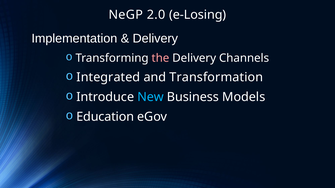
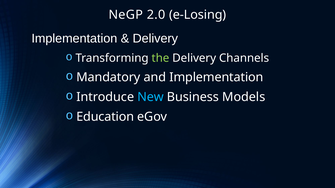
the colour: pink -> light green
Integrated: Integrated -> Mandatory
and Transformation: Transformation -> Implementation
